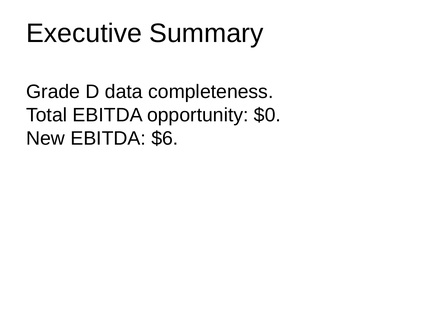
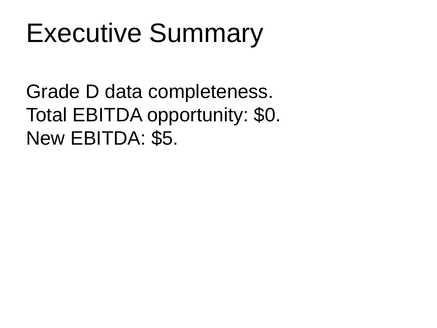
$6: $6 -> $5
